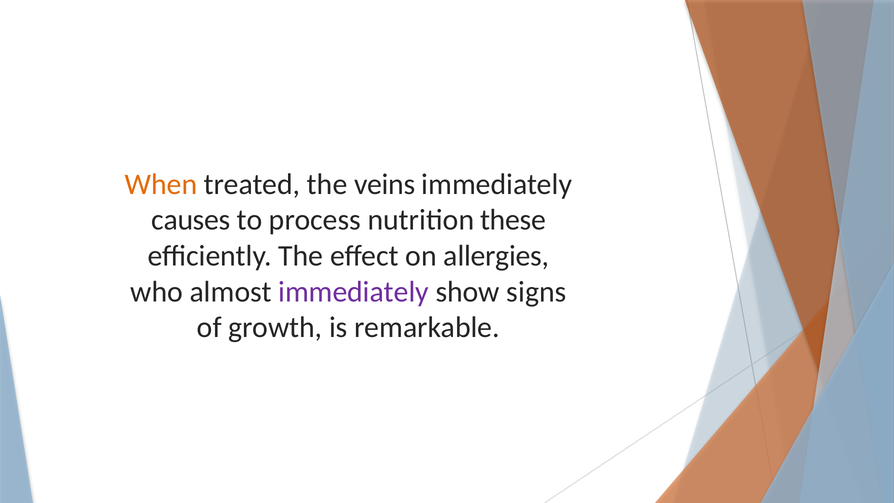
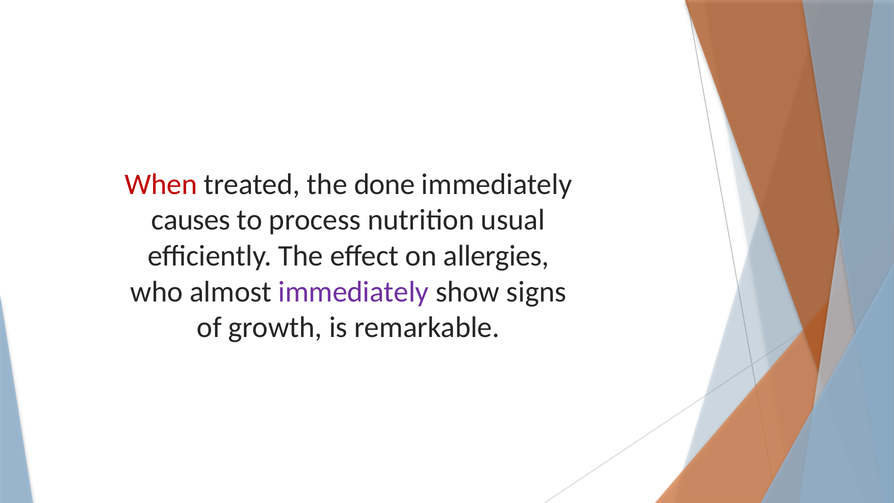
When colour: orange -> red
veins: veins -> done
these: these -> usual
